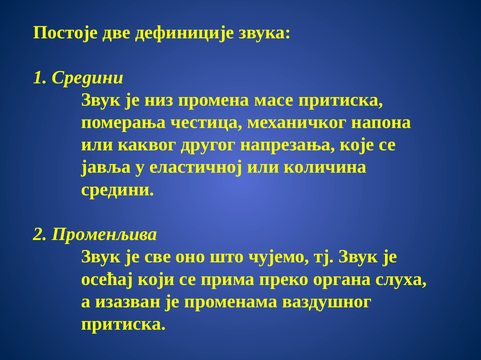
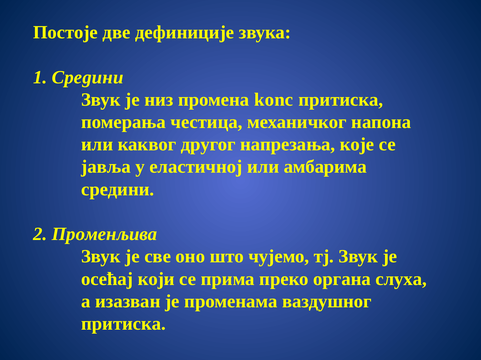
масе: масе -> kоnc
количина: количина -> амбарима
